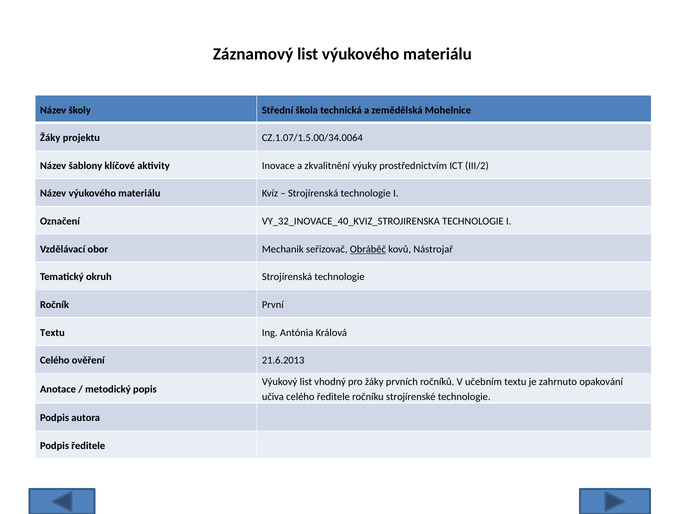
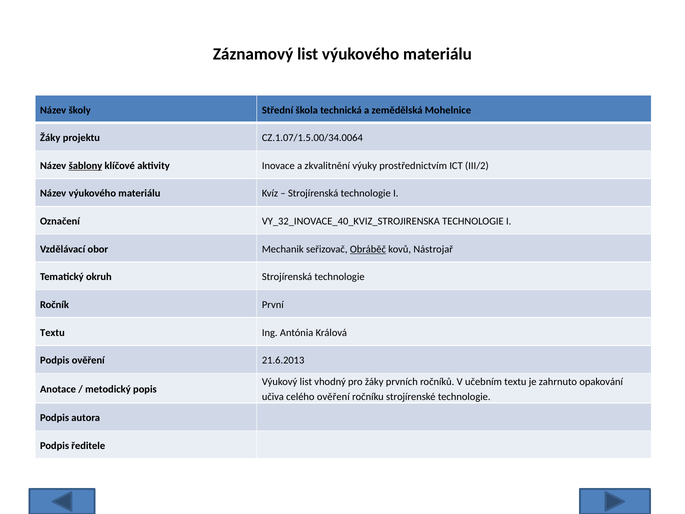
šablony underline: none -> present
Celého at (55, 360): Celého -> Podpis
celého ředitele: ředitele -> ověření
